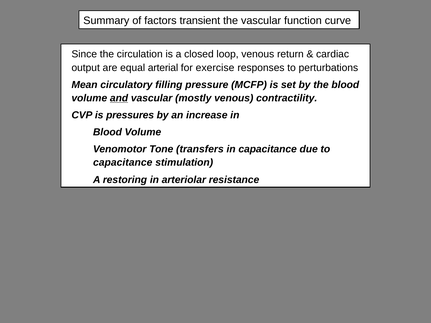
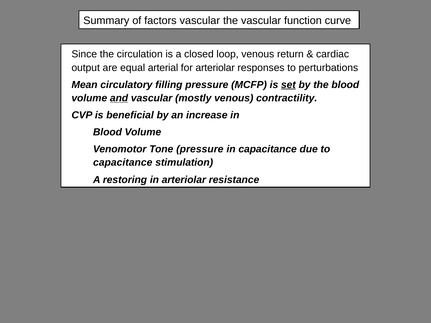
factors transient: transient -> vascular
for exercise: exercise -> arteriolar
set underline: none -> present
pressures: pressures -> beneficial
Tone transfers: transfers -> pressure
